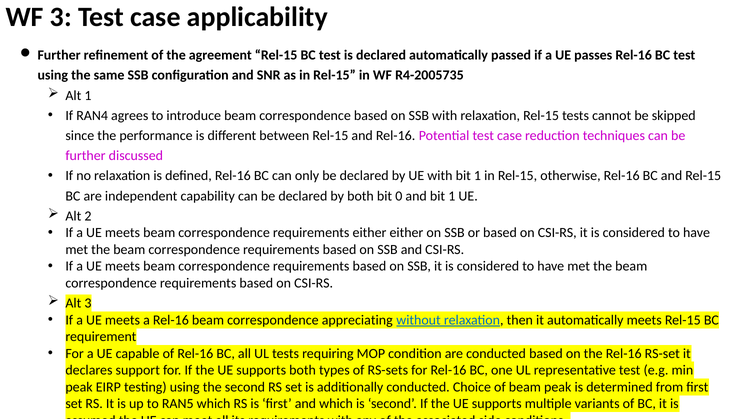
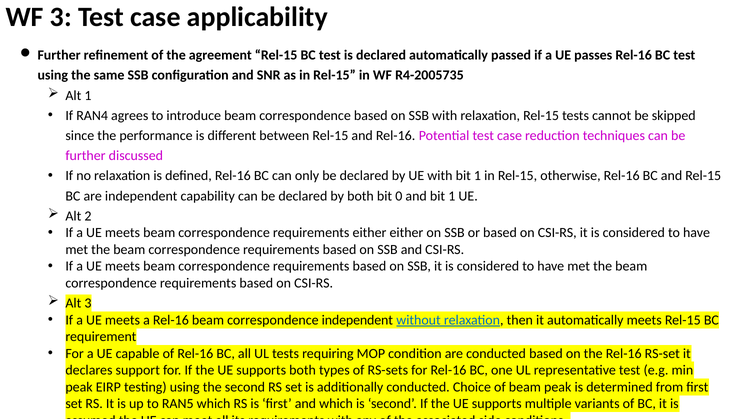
correspondence appreciating: appreciating -> independent
